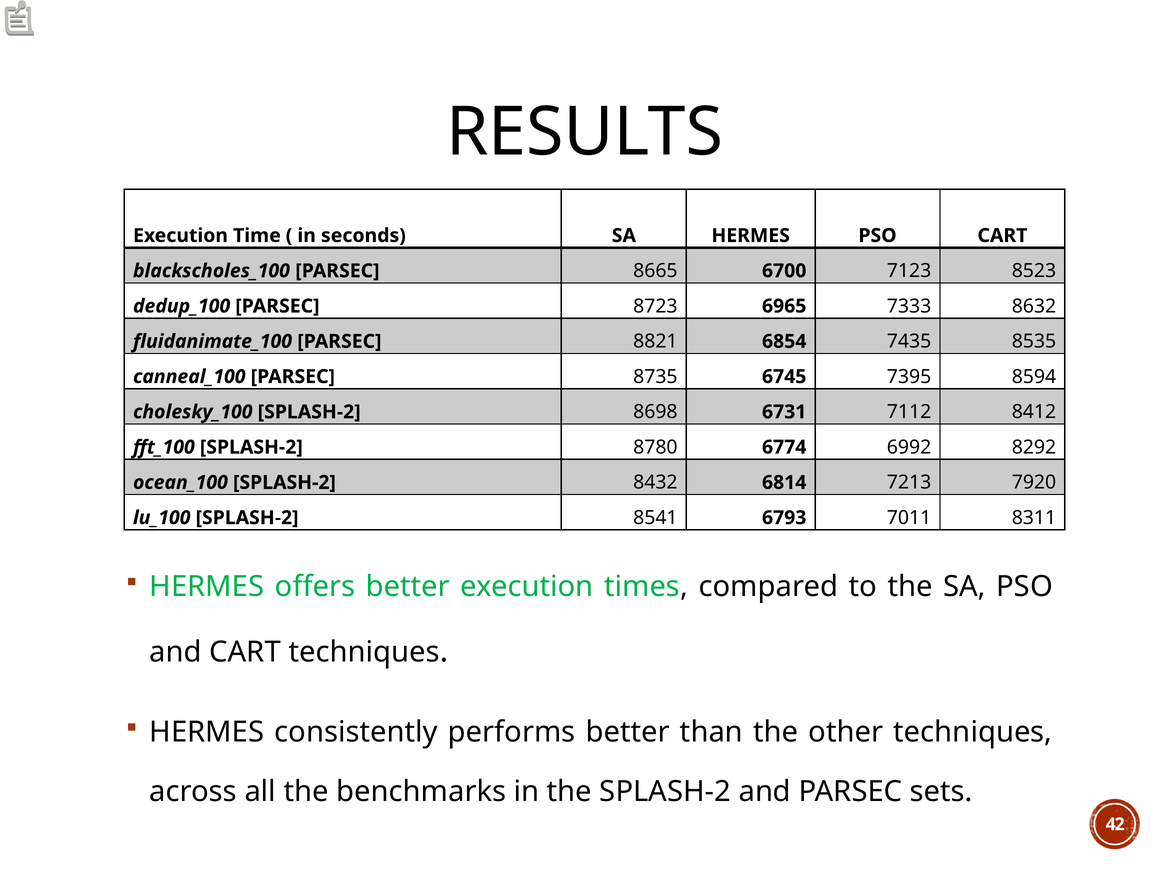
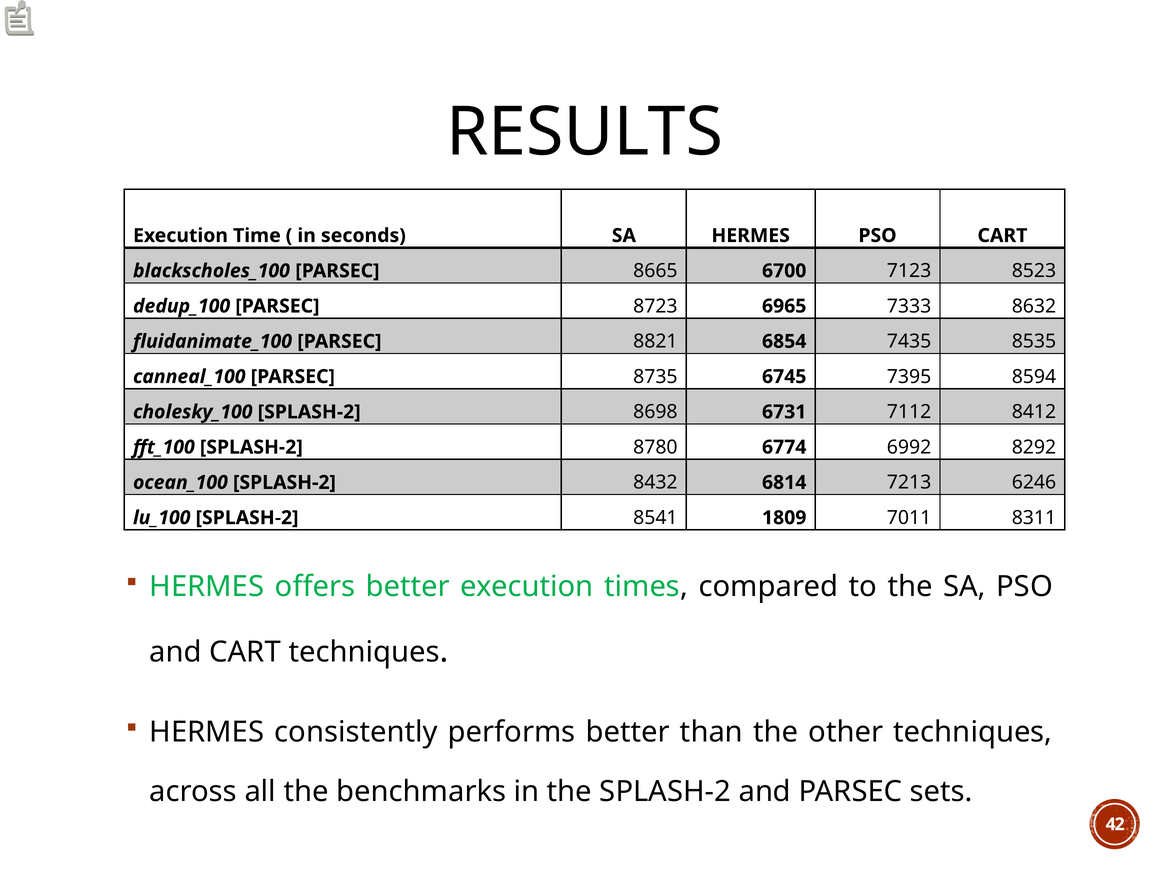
7920: 7920 -> 6246
6793: 6793 -> 1809
